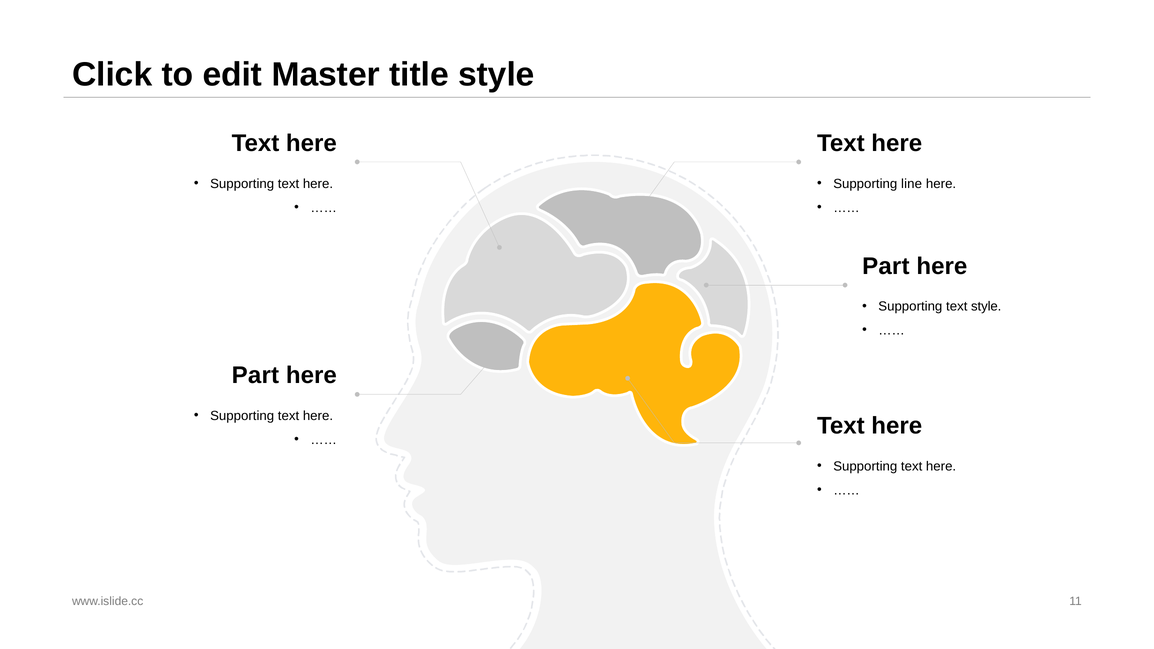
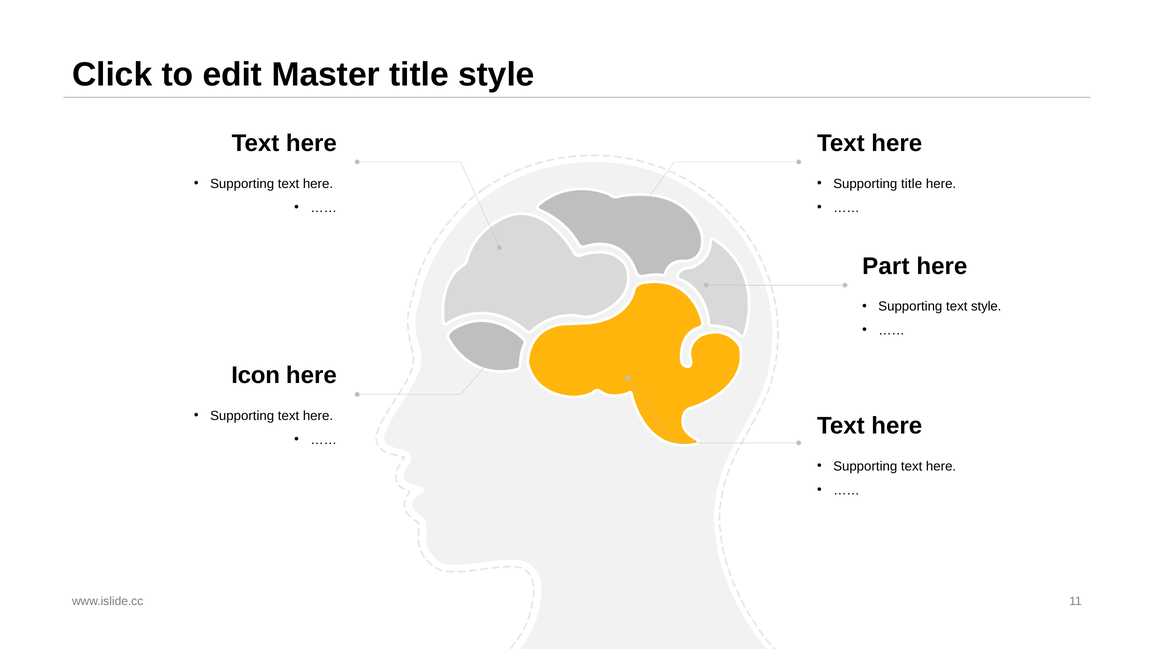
Supporting line: line -> title
Part at (255, 376): Part -> Icon
